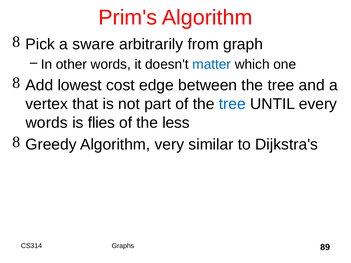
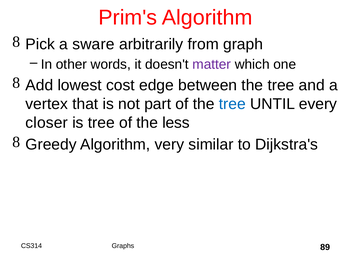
matter colour: blue -> purple
words at (47, 123): words -> closer
is flies: flies -> tree
